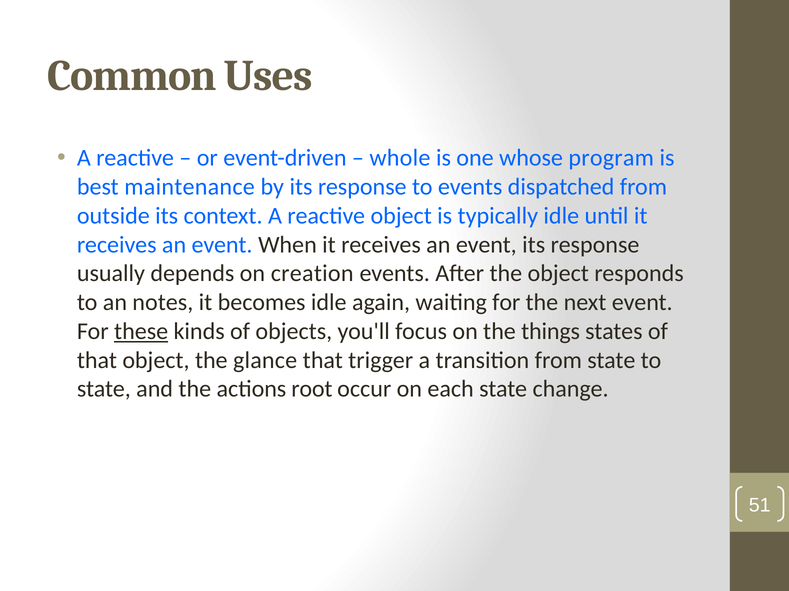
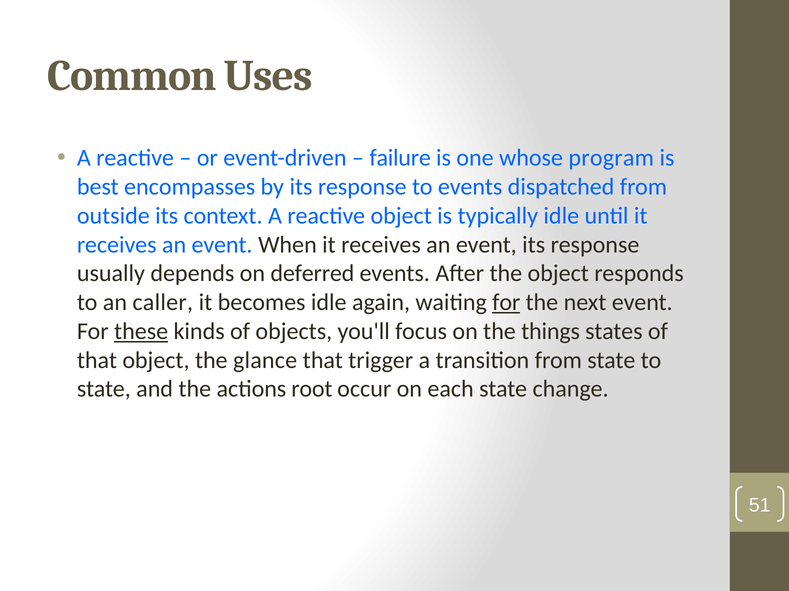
whole: whole -> failure
maintenance: maintenance -> encompasses
creation: creation -> deferred
notes: notes -> caller
for at (506, 303) underline: none -> present
